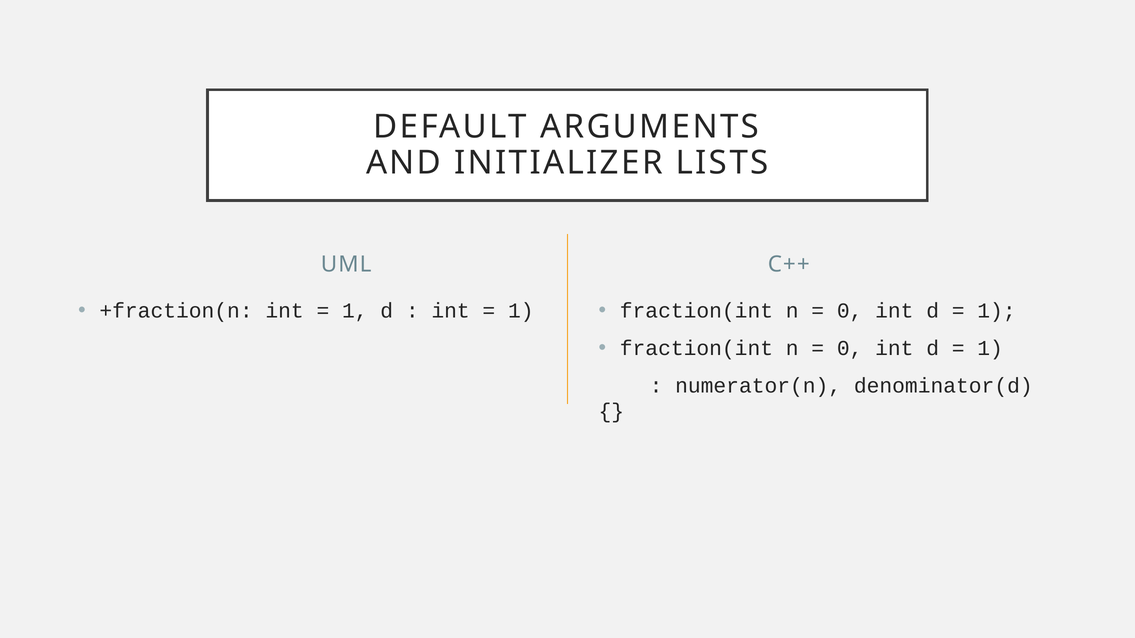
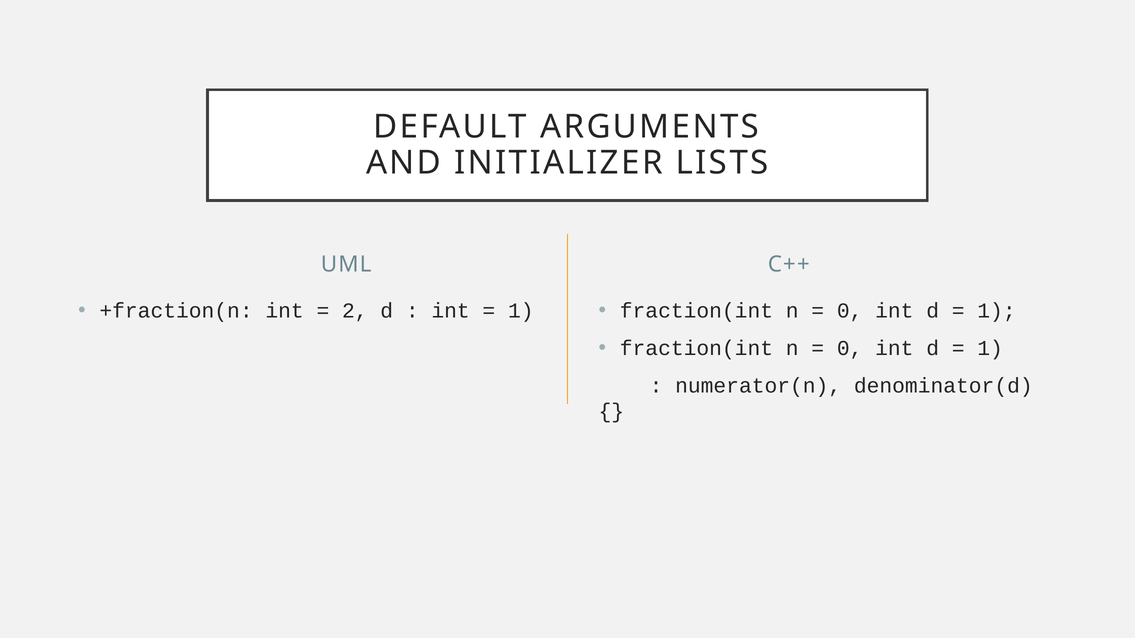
1 at (355, 311): 1 -> 2
